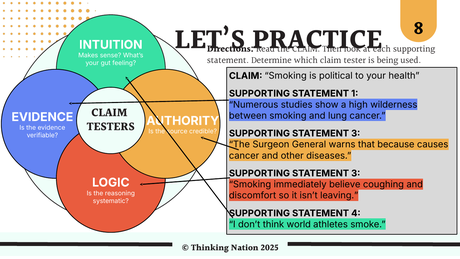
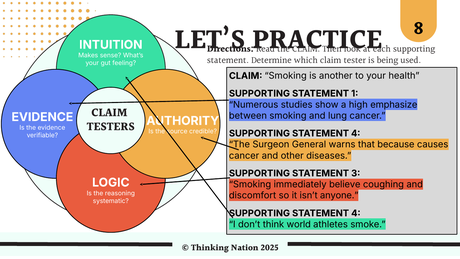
political: political -> another
wilderness: wilderness -> emphasize
3 at (356, 133): 3 -> 4
leaving: leaving -> anyone
